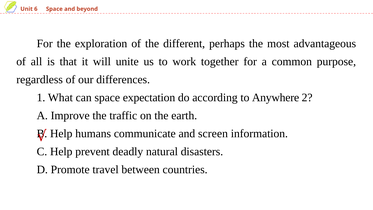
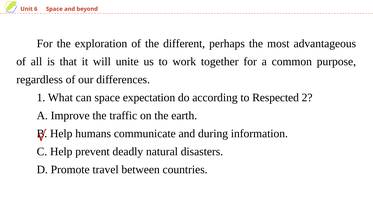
Anywhere: Anywhere -> Respected
screen: screen -> during
